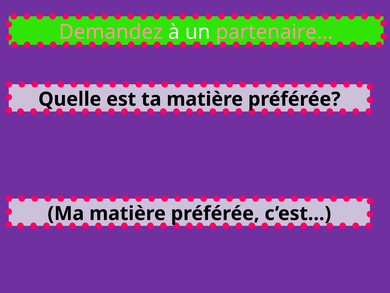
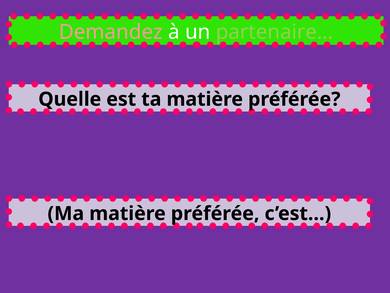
partenaire… colour: pink -> light green
